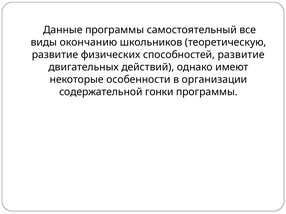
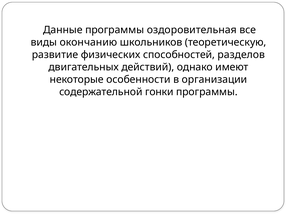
самостоятельный: самостоятельный -> оздоровительная
способностей развитие: развитие -> разделов
